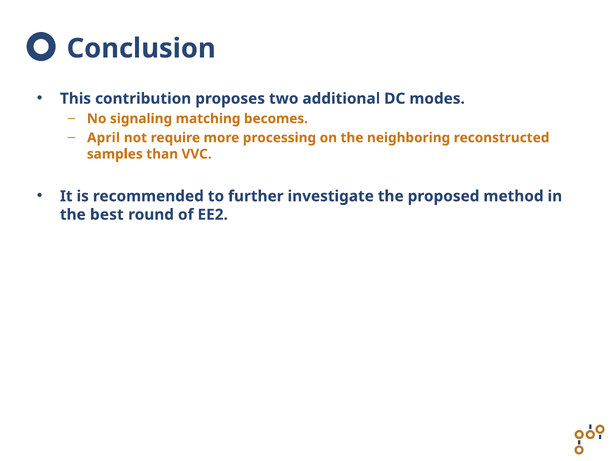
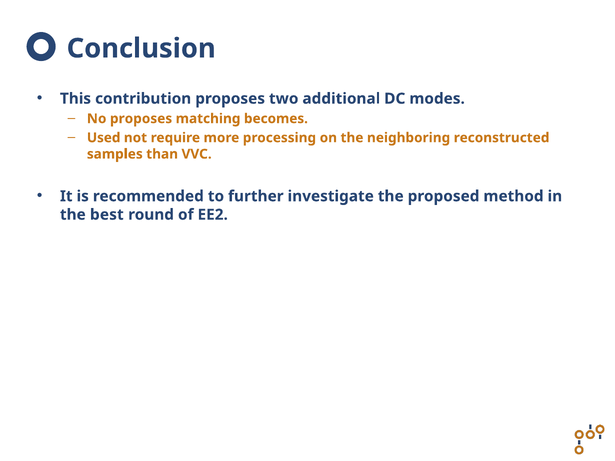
No signaling: signaling -> proposes
April: April -> Used
